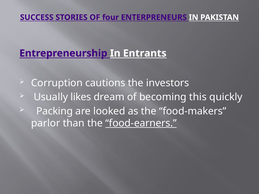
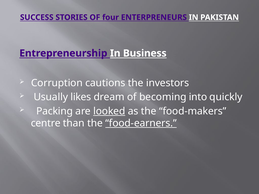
Entrants: Entrants -> Business
this: this -> into
looked underline: none -> present
parlor: parlor -> centre
